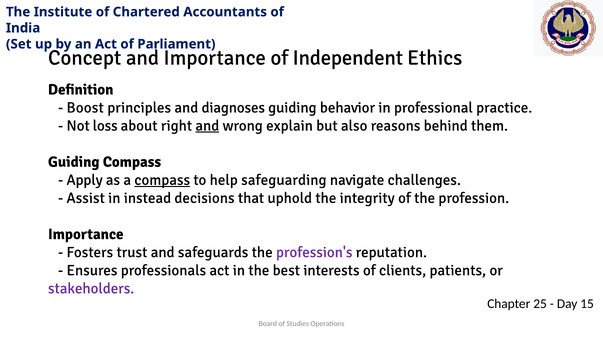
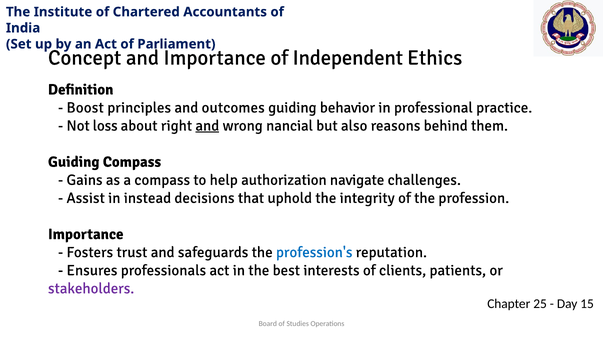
diagnoses: diagnoses -> outcomes
explain: explain -> nancial
Apply: Apply -> Gains
compass at (162, 180) underline: present -> none
safeguarding: safeguarding -> authorization
profession's colour: purple -> blue
